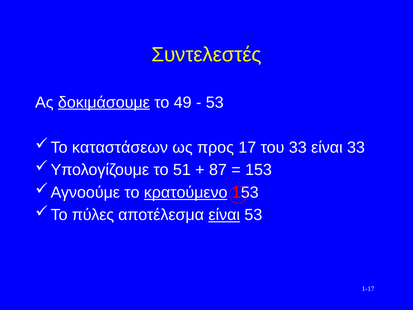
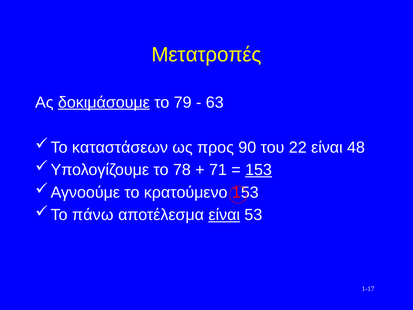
Συντελεστές: Συντελεστές -> Μετατροπές
49: 49 -> 79
53 at (215, 102): 53 -> 63
17: 17 -> 90
του 33: 33 -> 22
είναι 33: 33 -> 48
51: 51 -> 78
87: 87 -> 71
153 at (259, 170) underline: none -> present
κρατούμενο underline: present -> none
πύλες: πύλες -> πάνω
